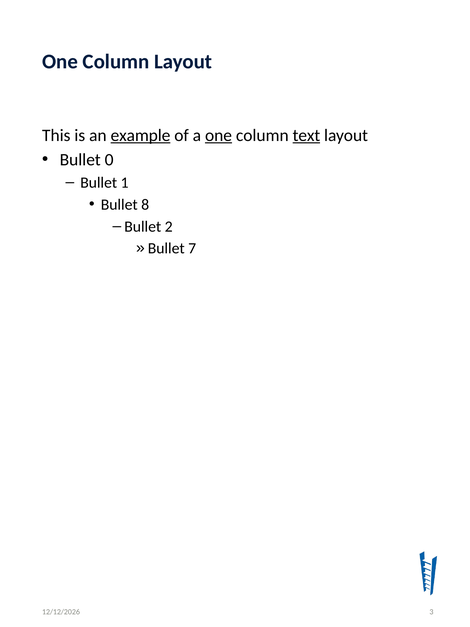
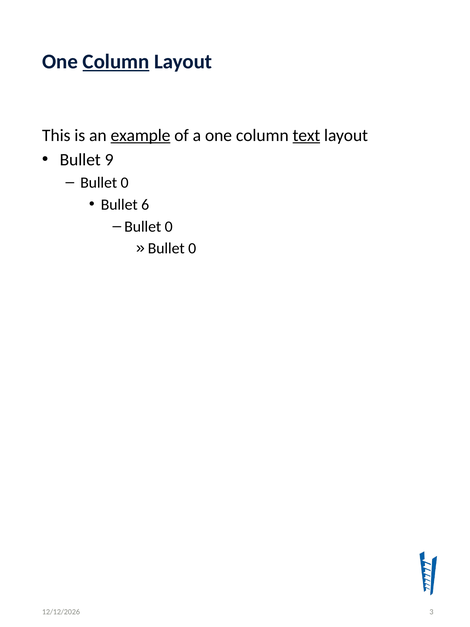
Column at (116, 62) underline: none -> present
one at (218, 135) underline: present -> none
0: 0 -> 9
1 at (125, 183): 1 -> 0
8: 8 -> 6
2 at (169, 226): 2 -> 0
7 at (192, 248): 7 -> 0
